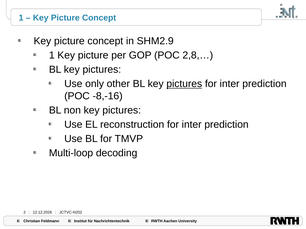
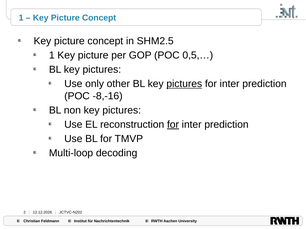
SHM2.9: SHM2.9 -> SHM2.5
2,8,…: 2,8,… -> 0,5,…
for at (173, 125) underline: none -> present
